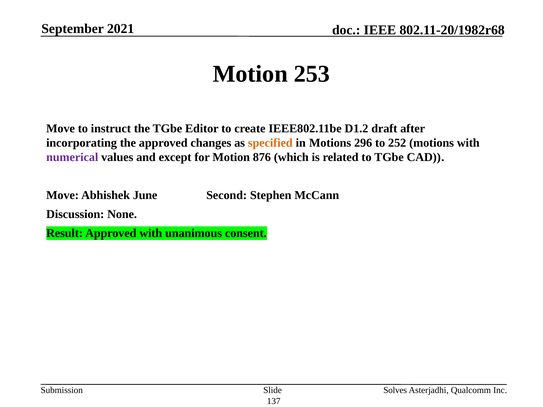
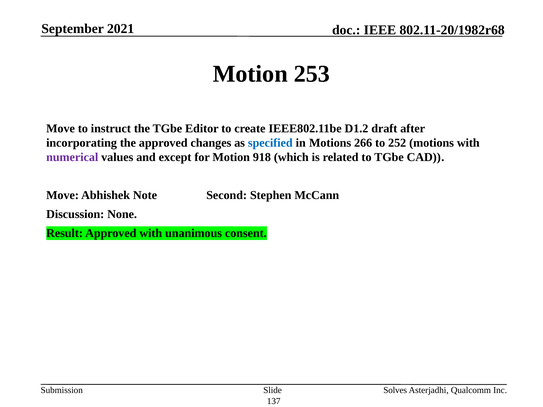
specified colour: orange -> blue
296: 296 -> 266
876: 876 -> 918
June: June -> Note
